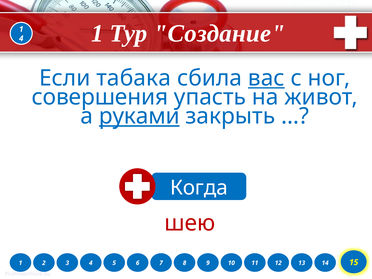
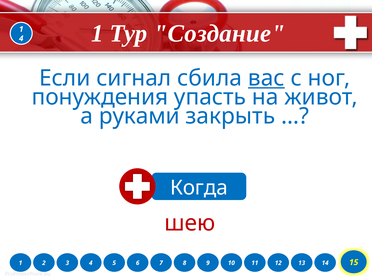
табака: табака -> сигнал
совершения: совершения -> понуждения
руками underline: present -> none
